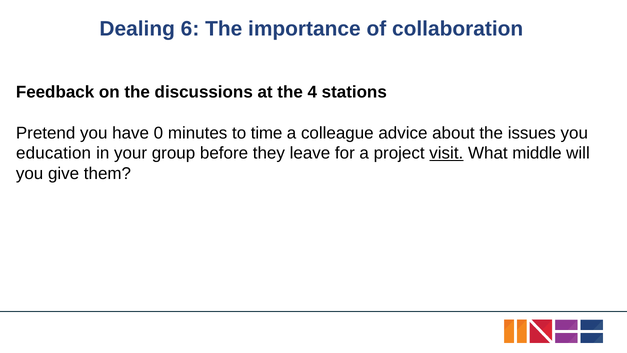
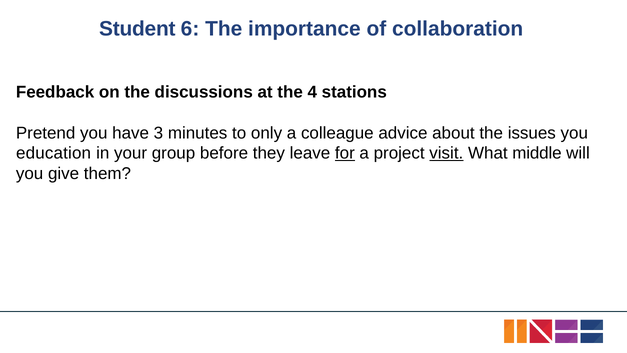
Dealing: Dealing -> Student
0: 0 -> 3
time: time -> only
for underline: none -> present
